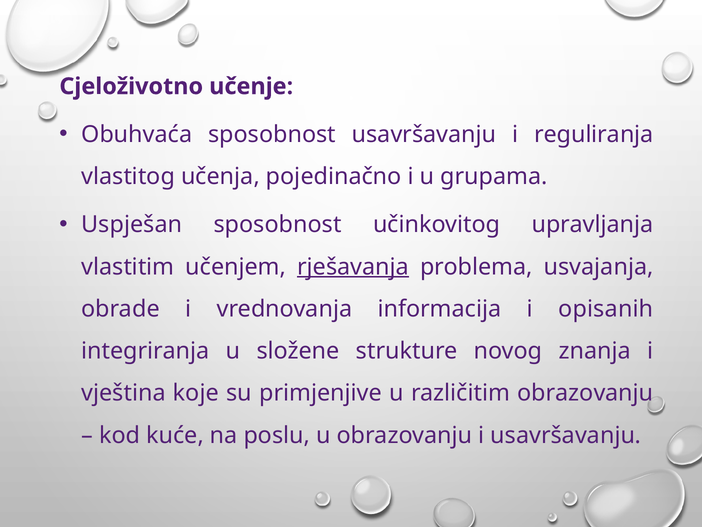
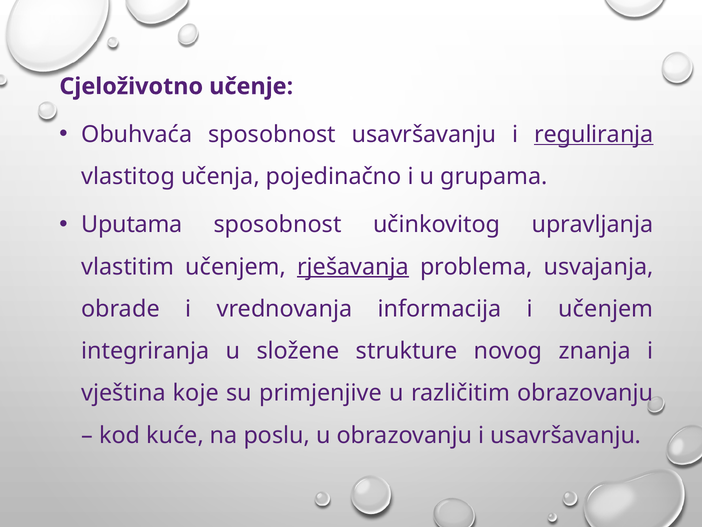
reguliranja underline: none -> present
Uspješan: Uspješan -> Uputama
i opisanih: opisanih -> učenjem
